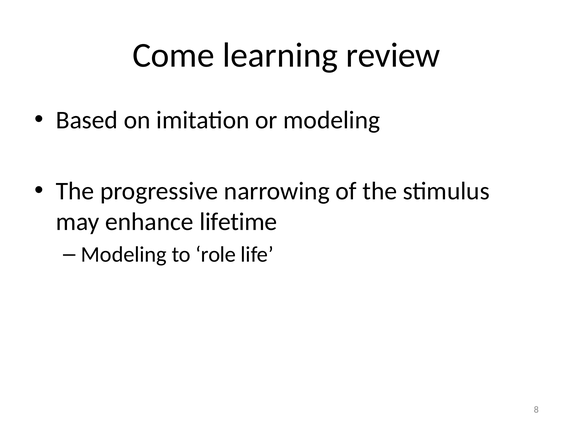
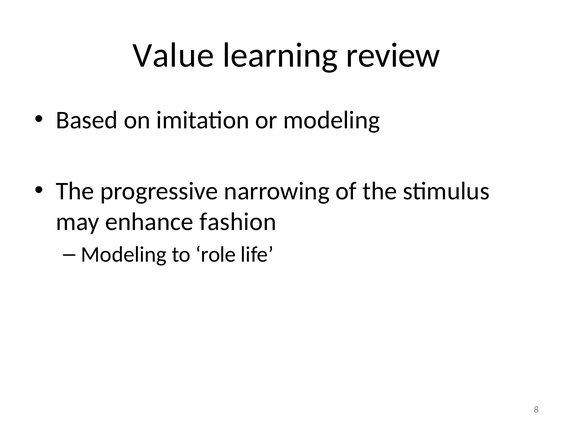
Come: Come -> Value
lifetime: lifetime -> fashion
